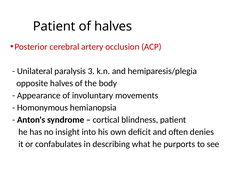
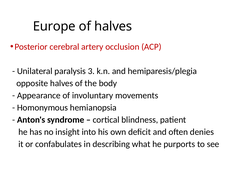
Patient at (54, 26): Patient -> Europe
